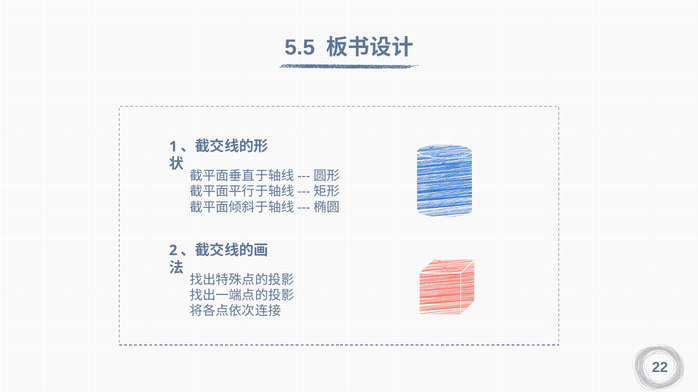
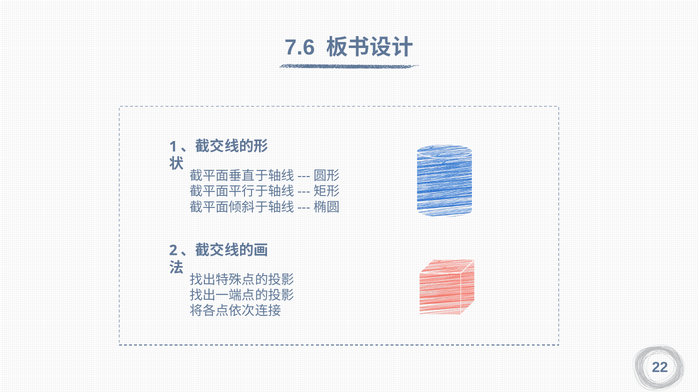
5.5: 5.5 -> 7.6
